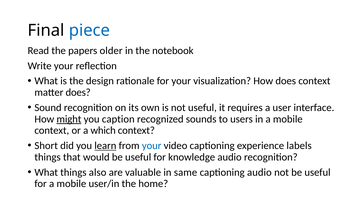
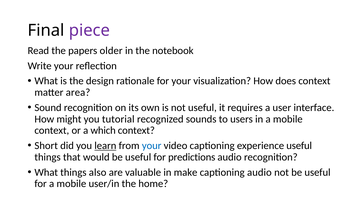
piece colour: blue -> purple
matter does: does -> area
might underline: present -> none
caption: caption -> tutorial
experience labels: labels -> useful
knowledge: knowledge -> predictions
same: same -> make
